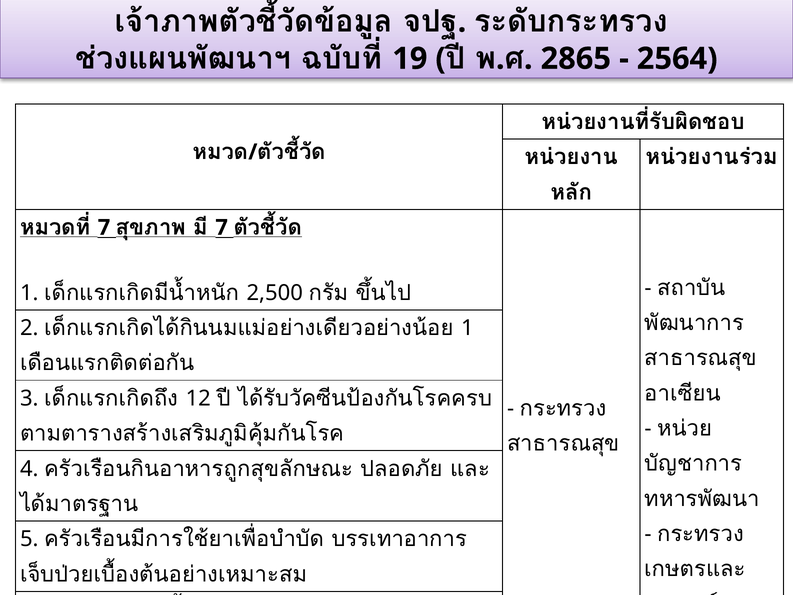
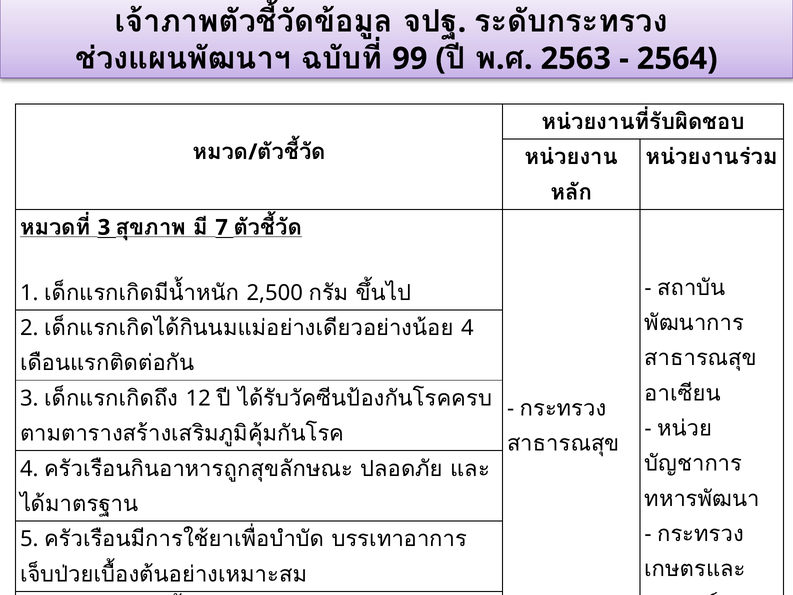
19: 19 -> 99
2865: 2865 -> 2563
7 at (104, 227): 7 -> 3
1 at (467, 328): 1 -> 4
